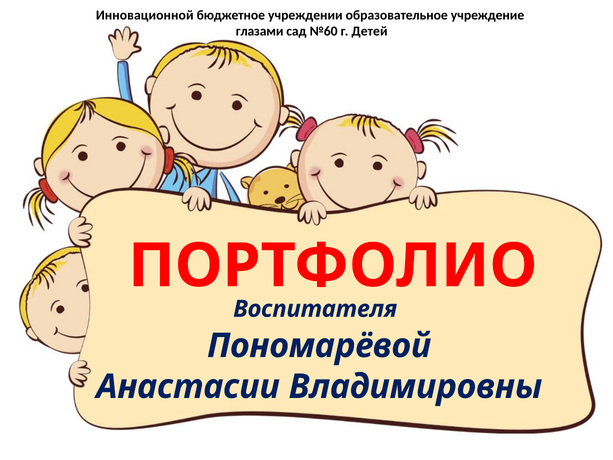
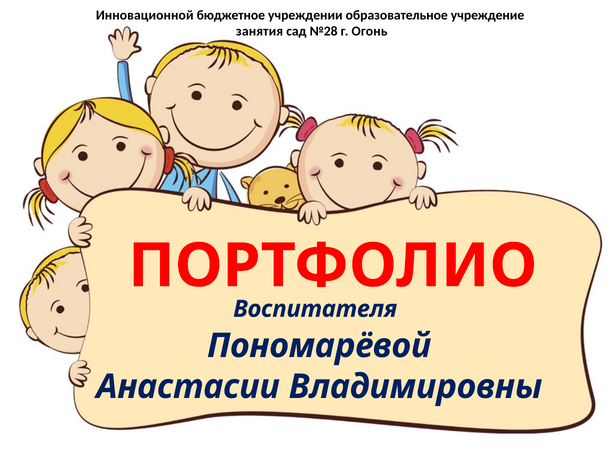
глазами: глазами -> занятия
№60: №60 -> №28
Детей: Детей -> Огонь
